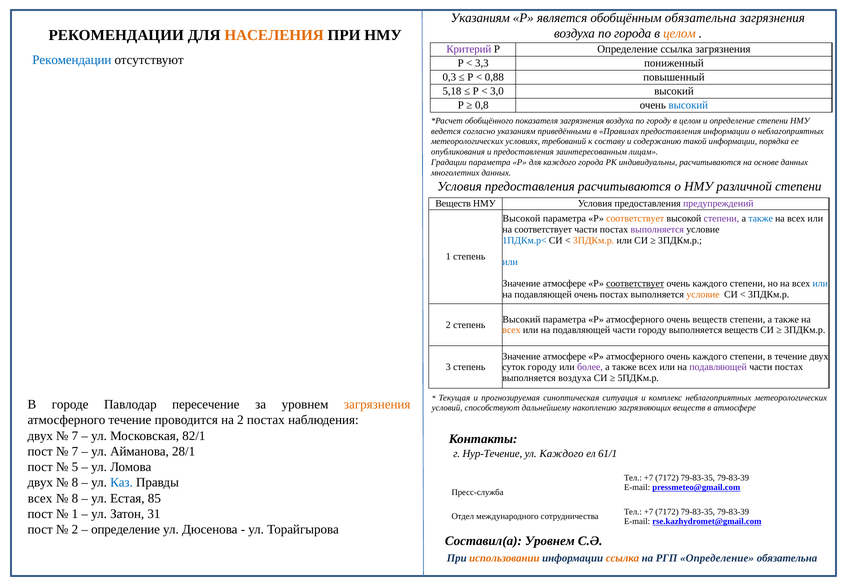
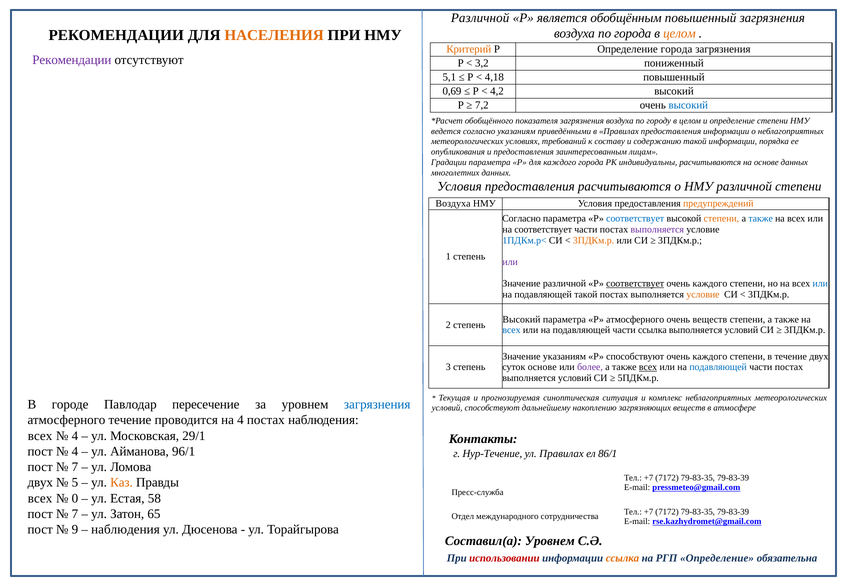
Указаниям at (480, 18): Указаниям -> Различной
обобщённым обязательна: обязательна -> повышенный
Критерий colour: purple -> orange
Определение ссылка: ссылка -> города
Рекомендации at (72, 60) colour: blue -> purple
3,3: 3,3 -> 3,2
0,3: 0,3 -> 5,1
0,88: 0,88 -> 4,18
5,18: 5,18 -> 0,69
3,0: 3,0 -> 4,2
0,8: 0,8 -> 7,2
Веществ at (453, 204): Веществ -> Воздуха
предупреждений colour: purple -> orange
Высокой at (521, 219): Высокой -> Согласно
соответствует at (635, 219) colour: orange -> blue
степени at (721, 219) colour: purple -> orange
или at (510, 262) colour: blue -> purple
атмосфере at (565, 284): атмосфере -> различной
подавляющей очень: очень -> такой
всех at (511, 330) colour: orange -> blue
части городу: городу -> ссылка
веществ at (741, 330): веществ -> условий
атмосфере at (565, 357): атмосфере -> указаниям
атмосферного at (635, 357): атмосферного -> способствуют
суток городу: городу -> основе
всех at (648, 367) underline: none -> present
подавляющей at (718, 367) colour: purple -> blue
воздуха at (575, 378): воздуха -> условий
загрязнения at (377, 405) colour: orange -> blue
на 2: 2 -> 4
двух at (40, 436): двух -> всех
7 at (75, 436): 7 -> 4
82/1: 82/1 -> 29/1
7 at (75, 452): 7 -> 4
28/1: 28/1 -> 96/1
ул Каждого: Каждого -> Правилах
61/1: 61/1 -> 86/1
5 at (75, 467): 5 -> 7
8 at (75, 483): 8 -> 5
Каз colour: blue -> orange
8 at (75, 499): 8 -> 0
85: 85 -> 58
1 at (75, 514): 1 -> 7
31: 31 -> 65
2 at (75, 530): 2 -> 9
определение at (126, 530): определение -> наблюдения
использовании colour: orange -> red
